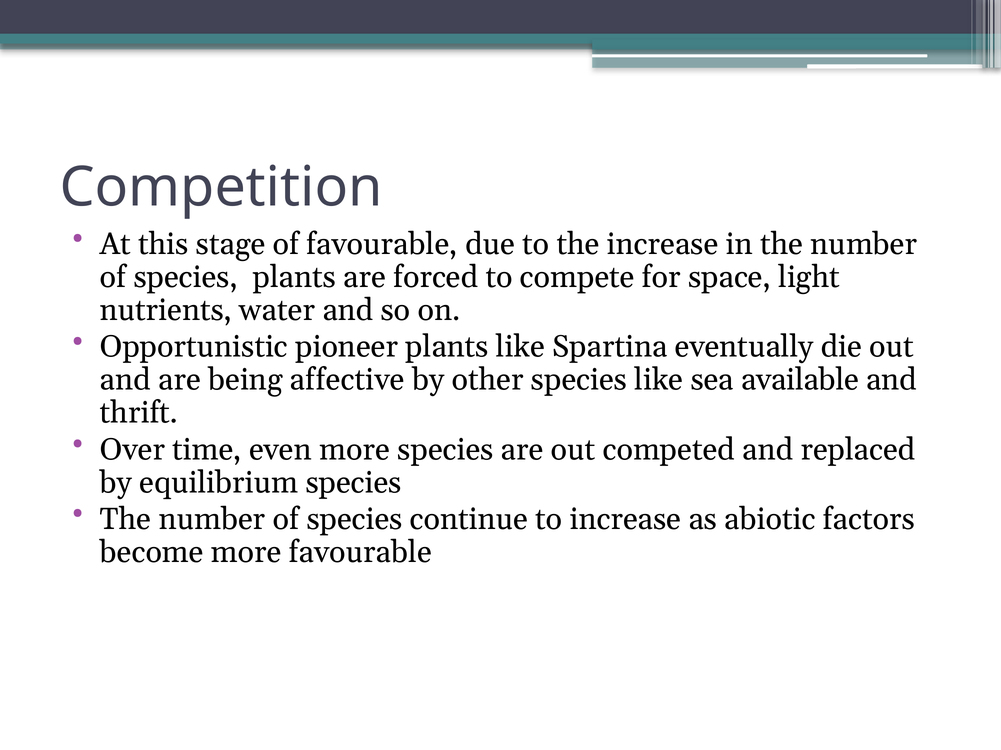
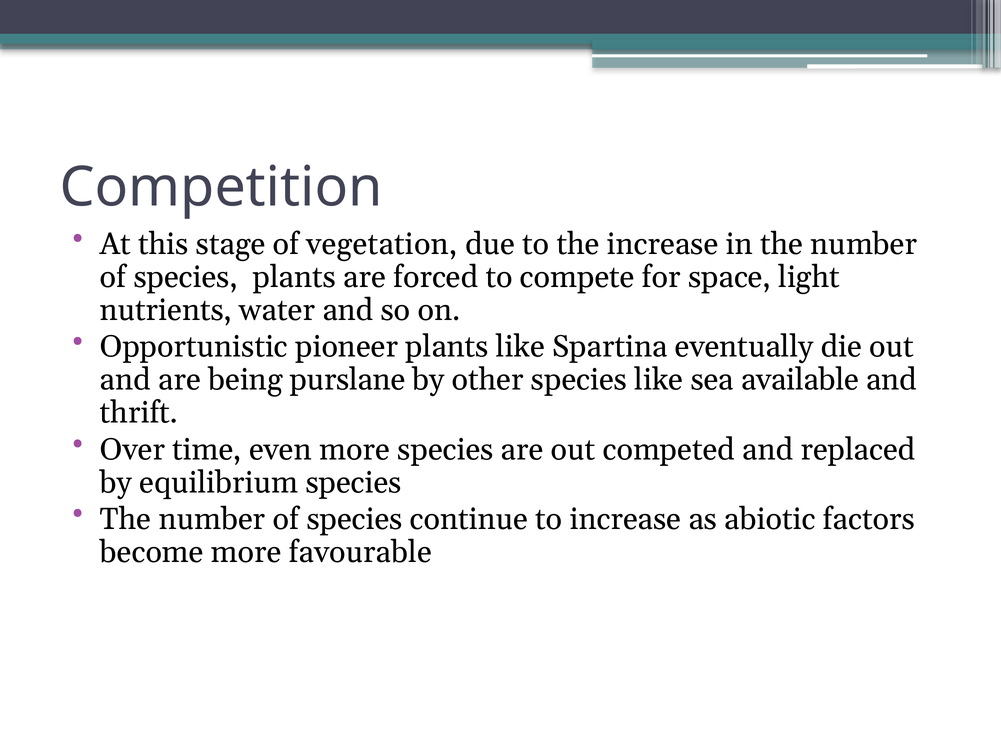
of favourable: favourable -> vegetation
affective: affective -> purslane
